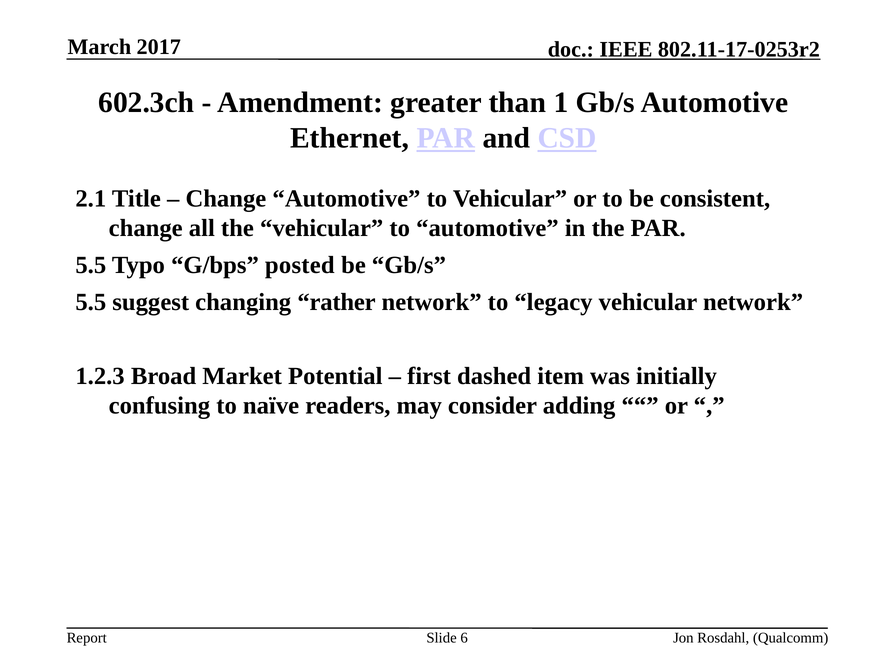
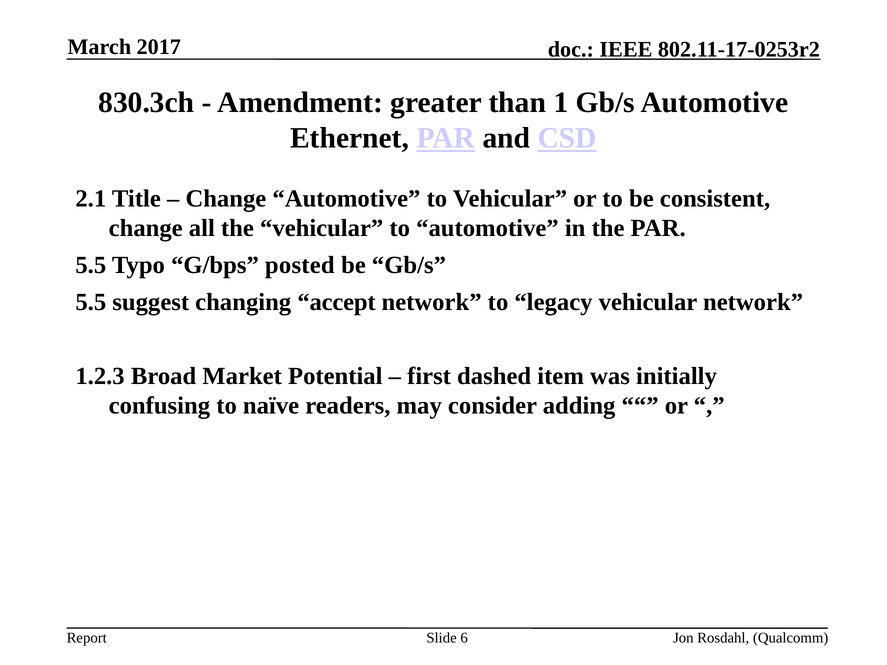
602.3ch: 602.3ch -> 830.3ch
rather: rather -> accept
